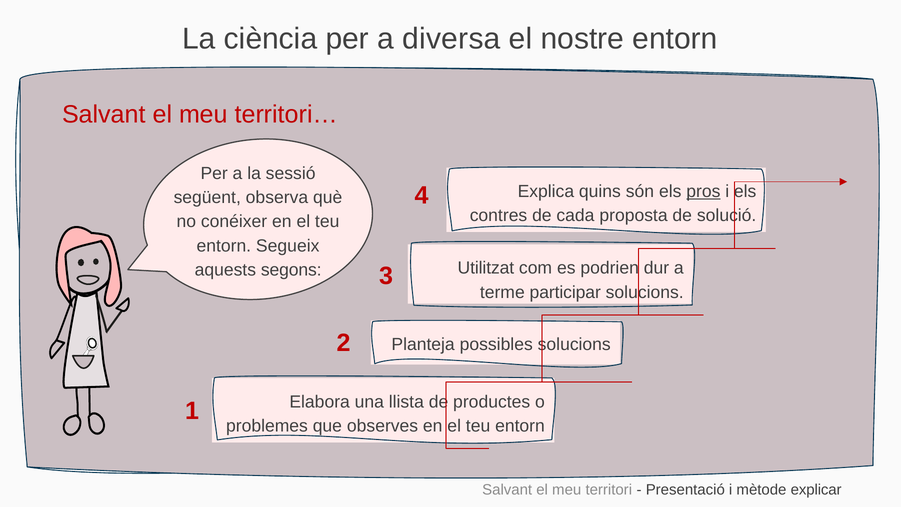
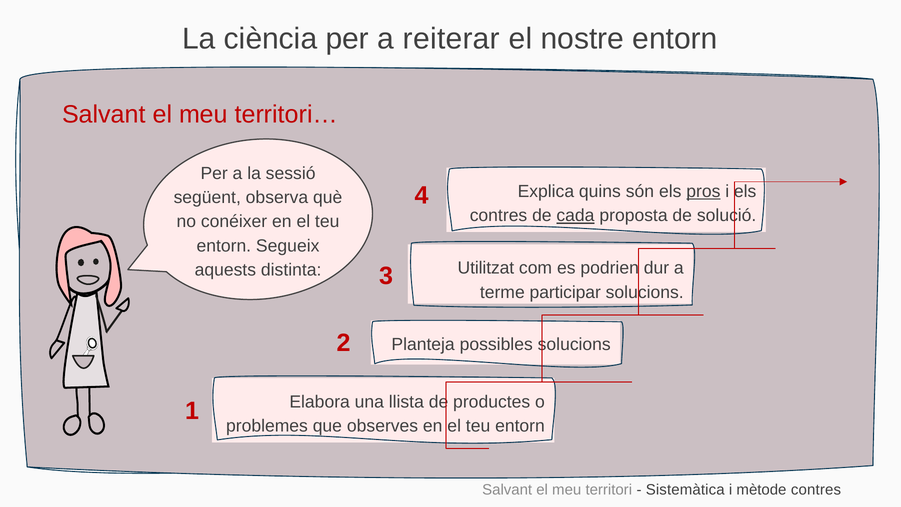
diversa: diversa -> reiterar
cada underline: none -> present
segons: segons -> distinta
Presentació: Presentació -> Sistemàtica
mètode explicar: explicar -> contres
